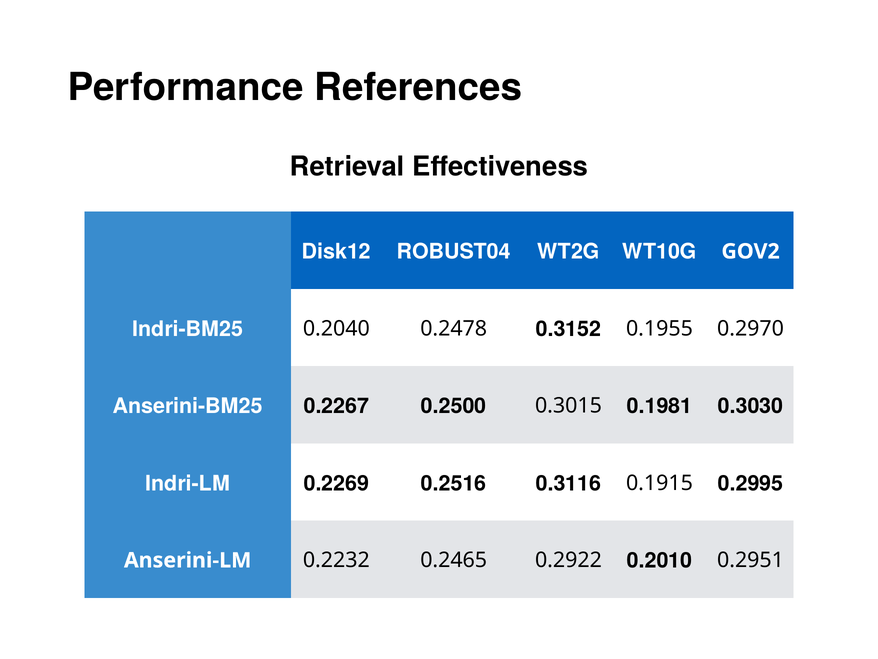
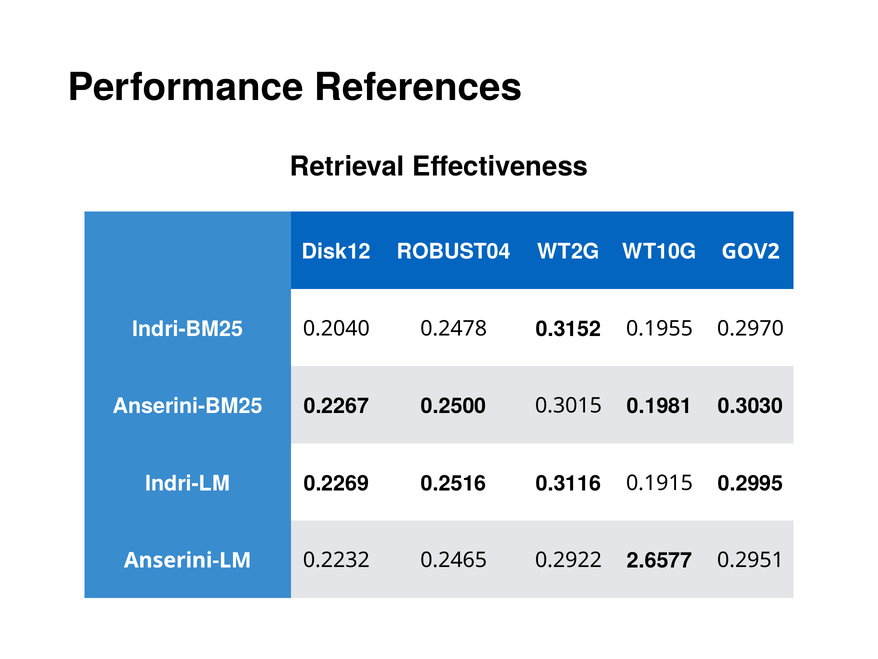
0.2010: 0.2010 -> 2.6577
